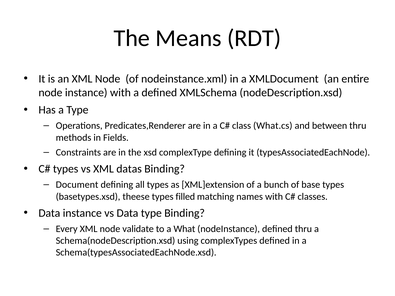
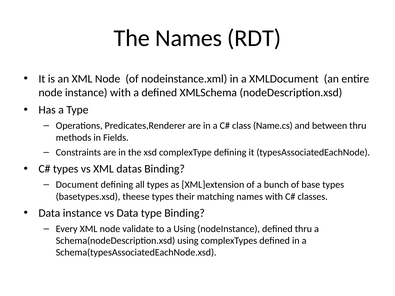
The Means: Means -> Names
What.cs: What.cs -> Name.cs
filled: filled -> their
a What: What -> Using
